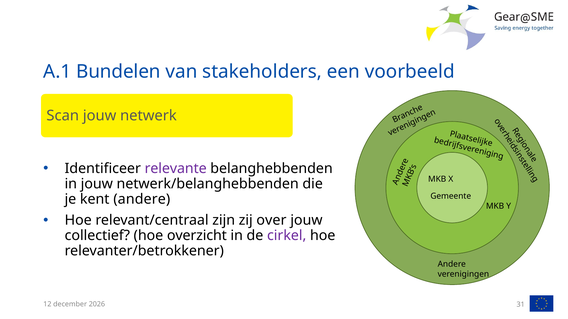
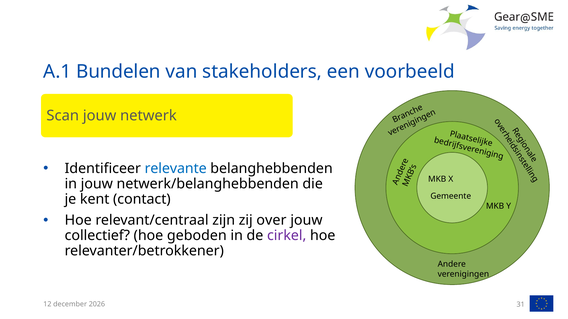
relevante colour: purple -> blue
kent andere: andere -> contact
overzicht: overzicht -> geboden
